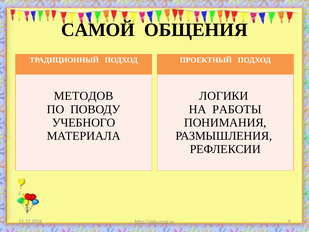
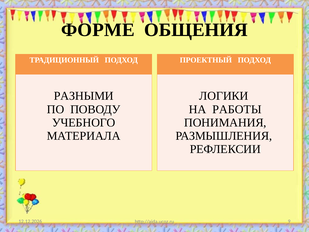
САМОЙ: САМОЙ -> ФОРМЕ
МЕТОДОВ: МЕТОДОВ -> РАЗНЫМИ
